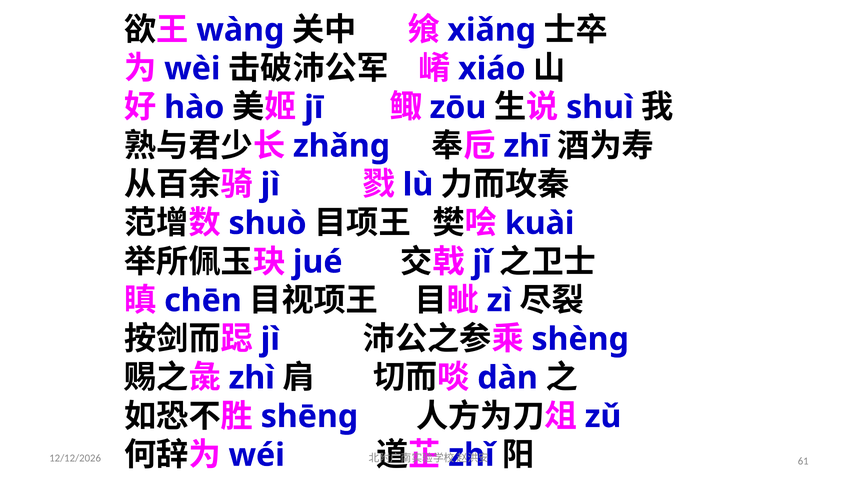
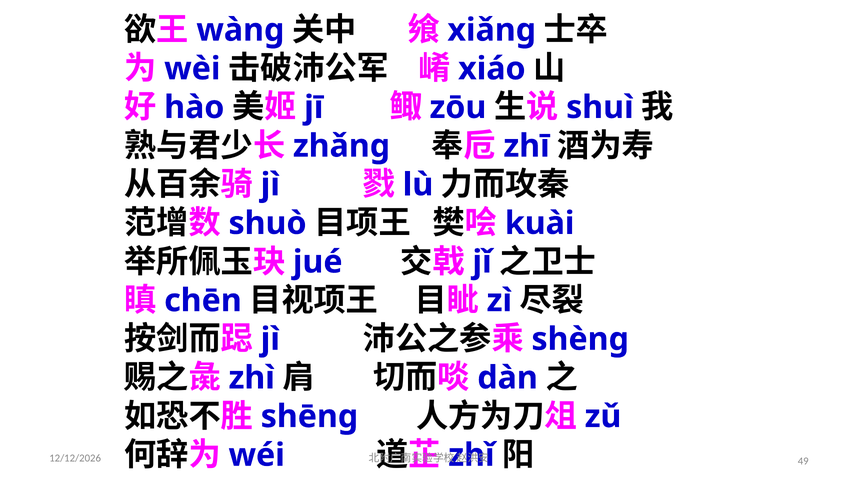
61: 61 -> 49
